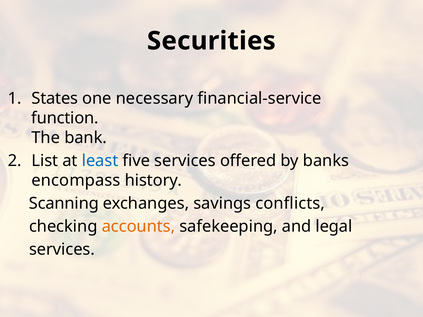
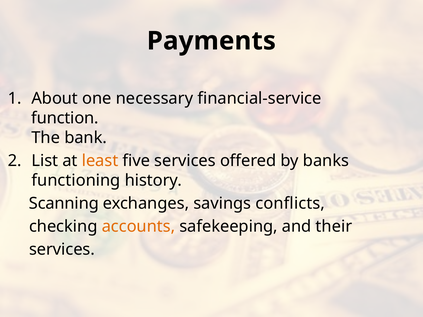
Securities: Securities -> Payments
States: States -> About
least colour: blue -> orange
encompass: encompass -> functioning
legal: legal -> their
